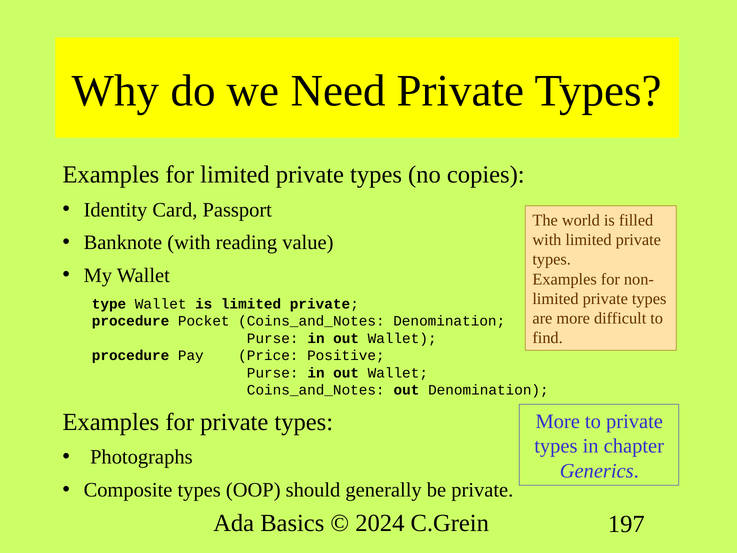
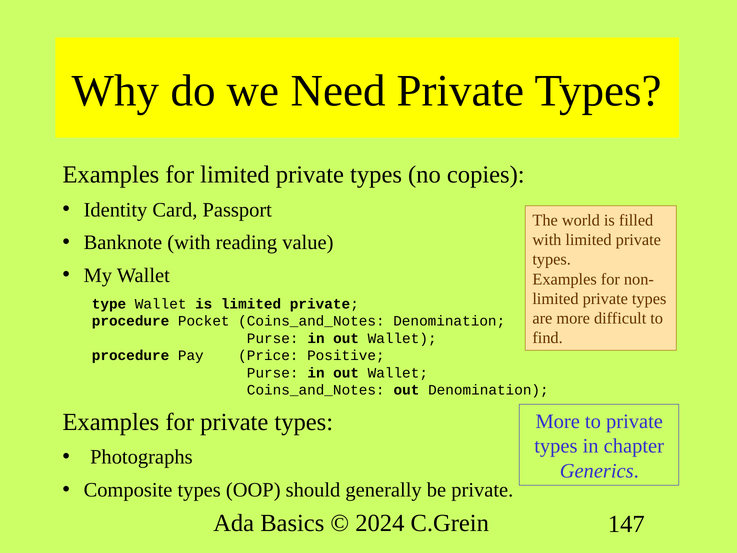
197: 197 -> 147
